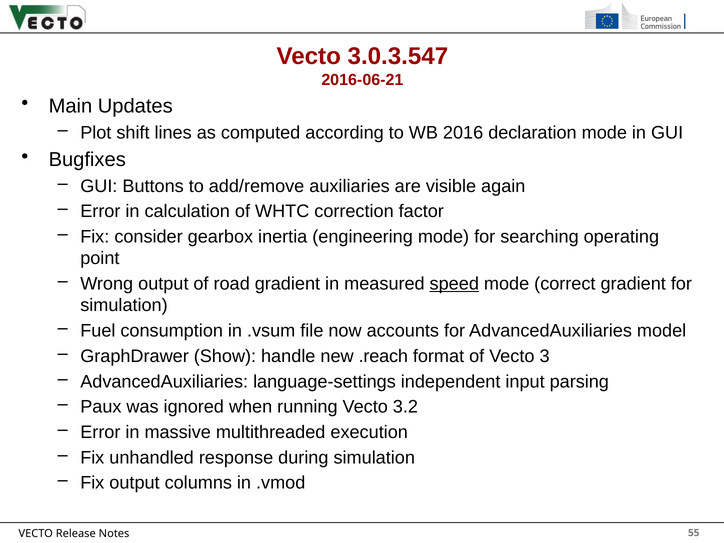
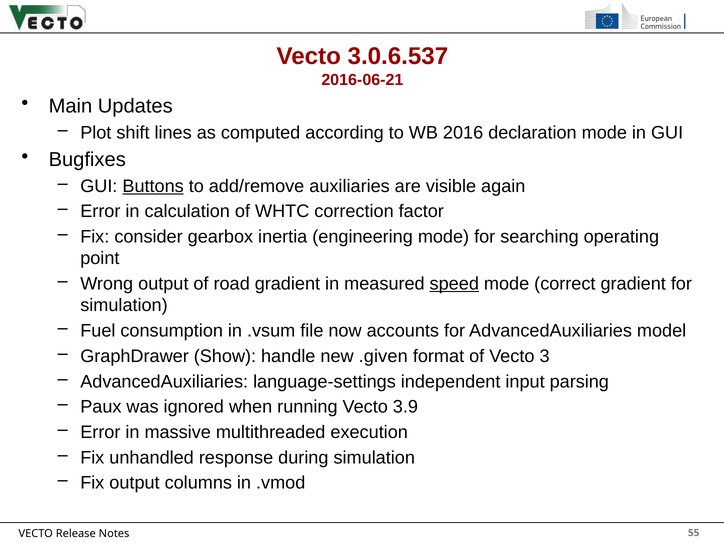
3.0.3.547: 3.0.3.547 -> 3.0.6.537
Buttons underline: none -> present
.reach: .reach -> .given
3.2: 3.2 -> 3.9
